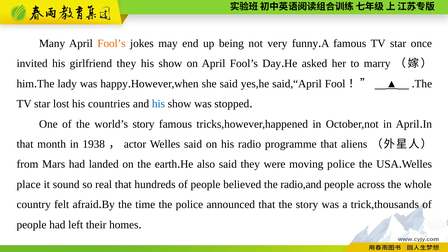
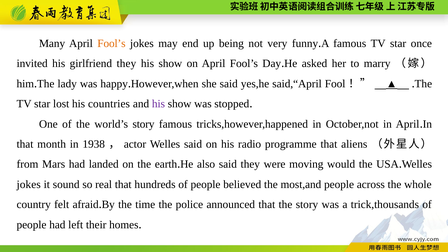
his at (158, 104) colour: blue -> purple
moving police: police -> would
place at (29, 184): place -> jokes
radio,and: radio,and -> most,and
